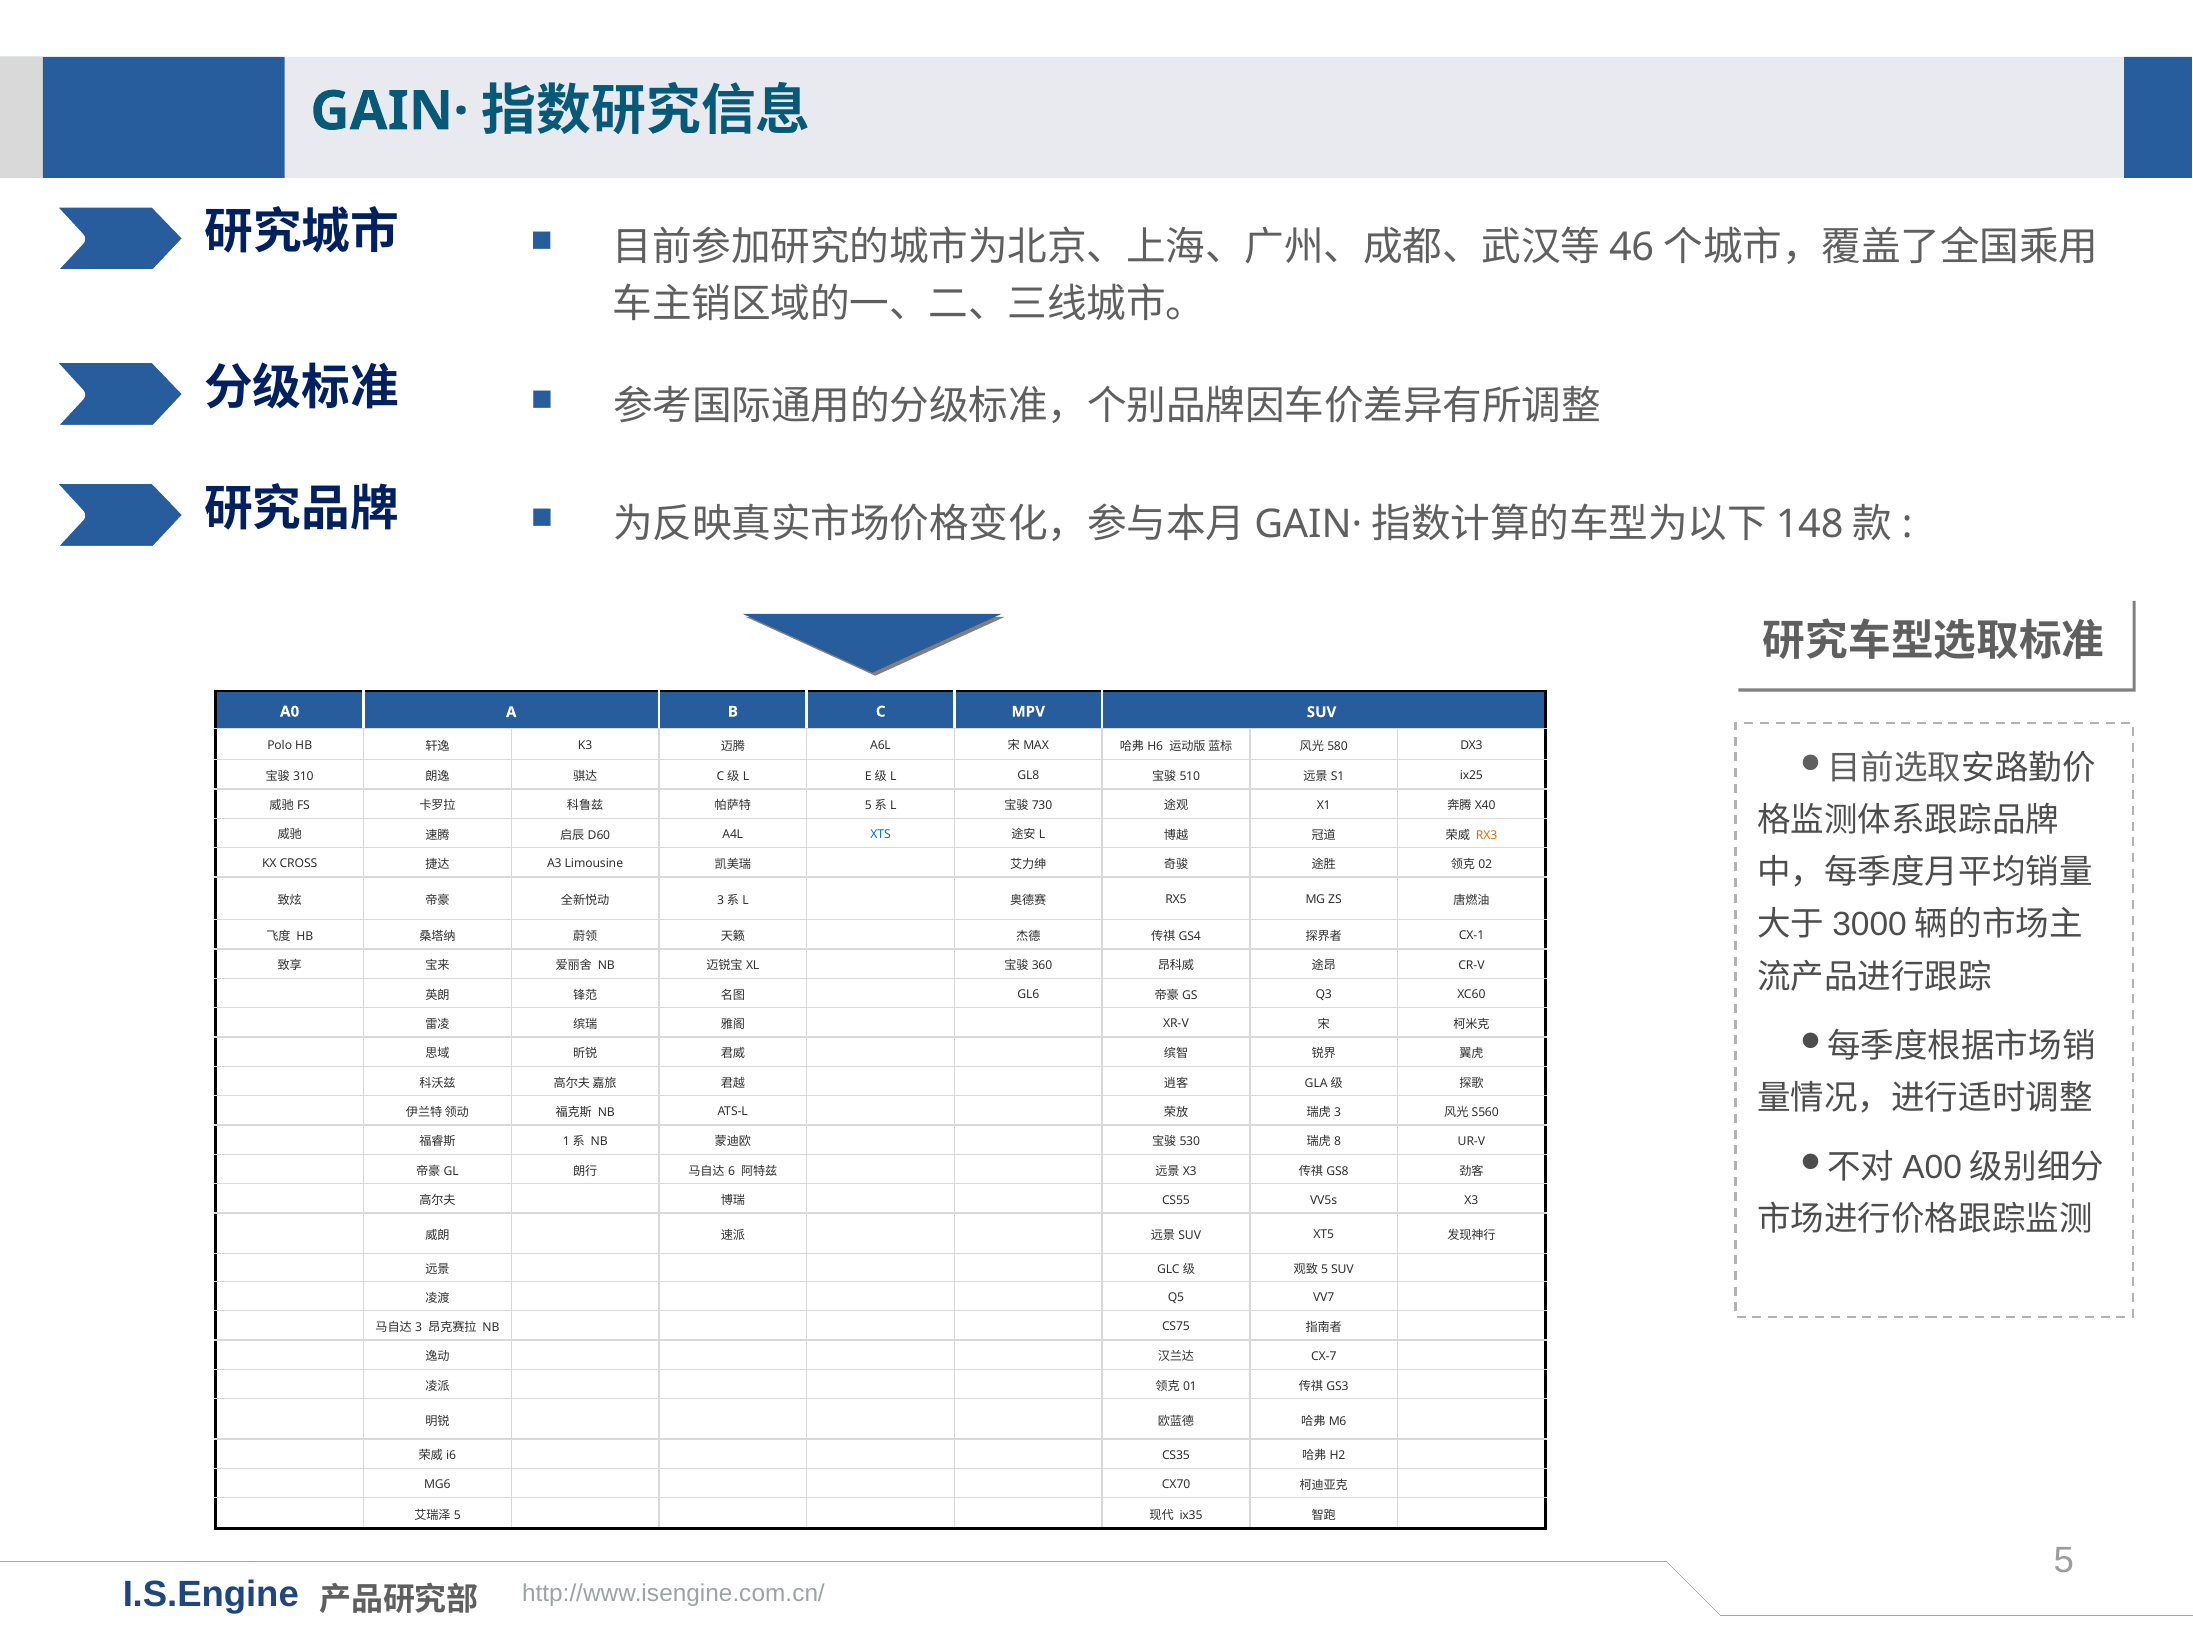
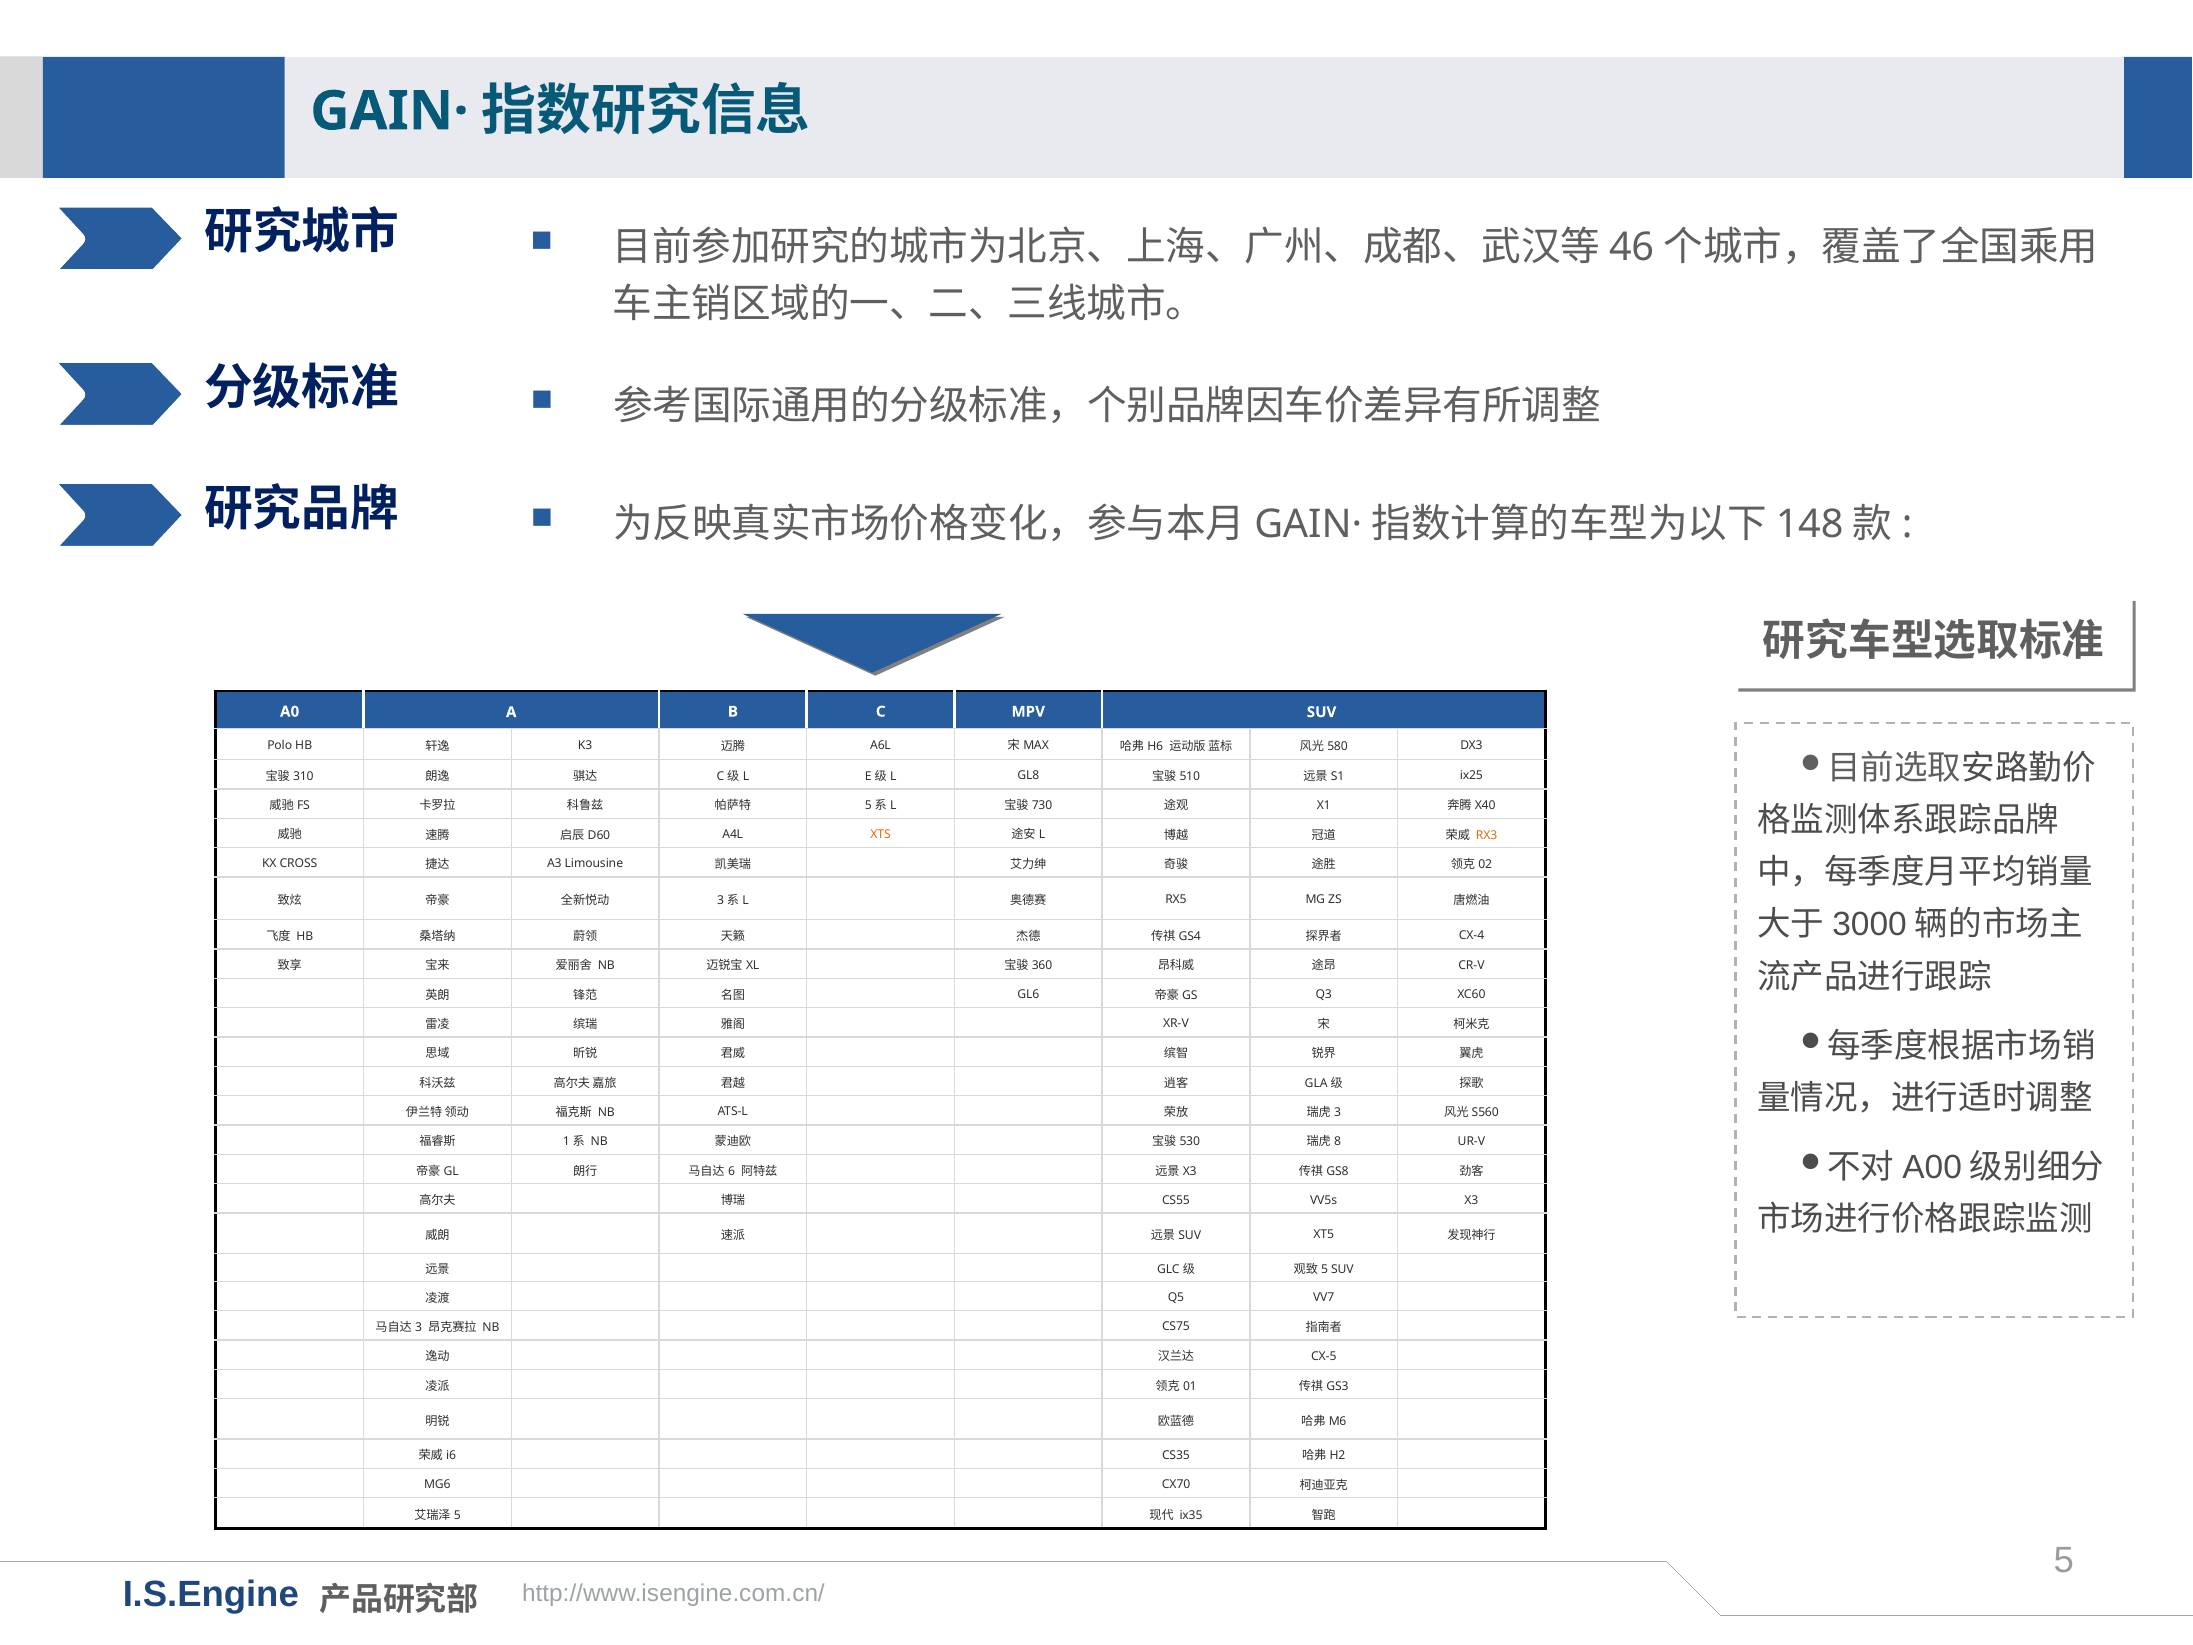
XTS colour: blue -> orange
CX-1: CX-1 -> CX-4
CX-7: CX-7 -> CX-5
